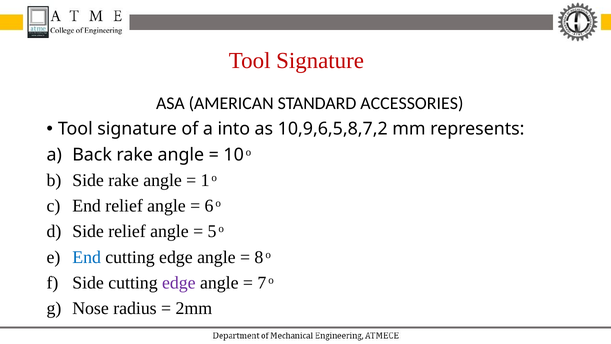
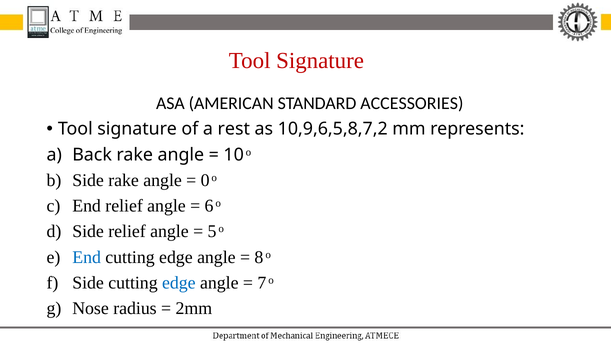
into: into -> rest
1: 1 -> 0
edge at (179, 283) colour: purple -> blue
